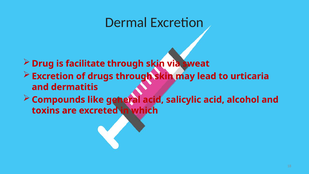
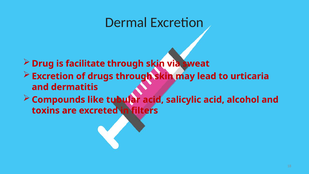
general: general -> tubular
which: which -> filters
